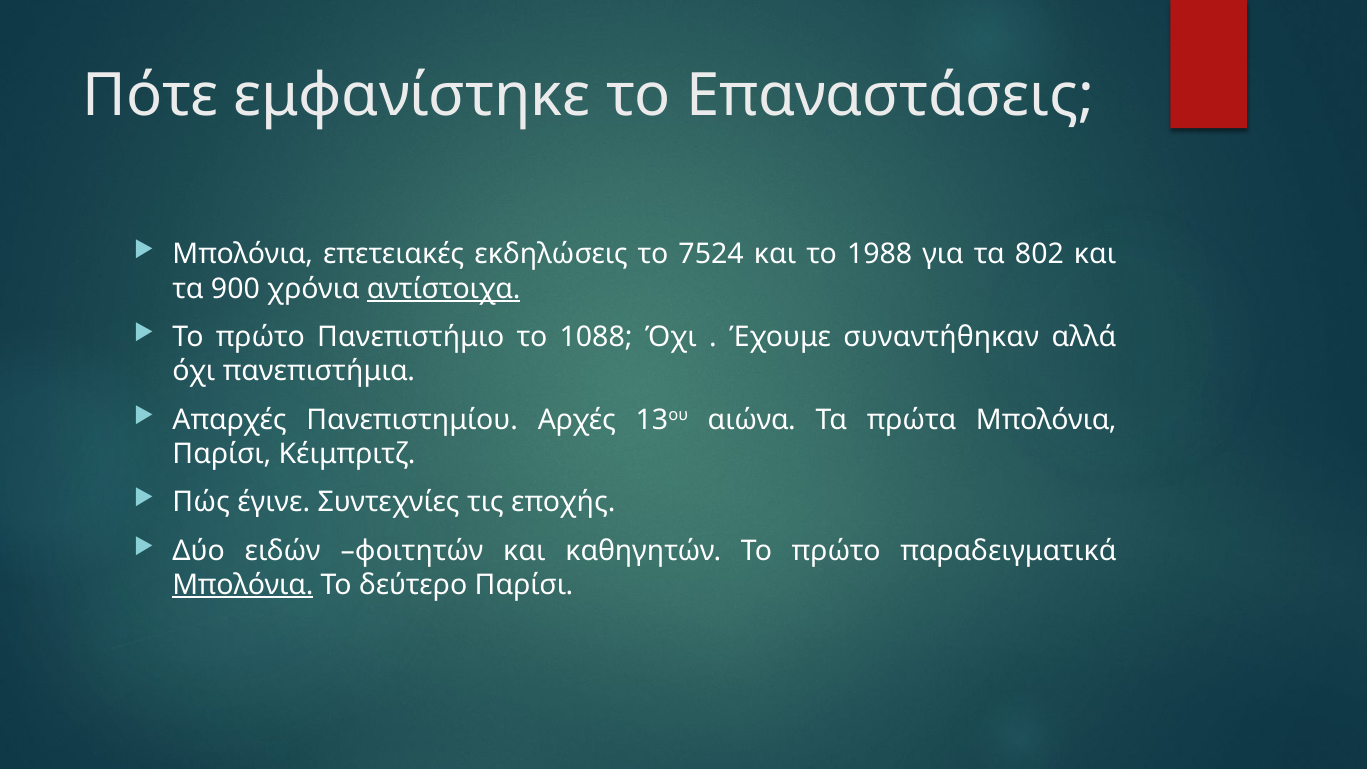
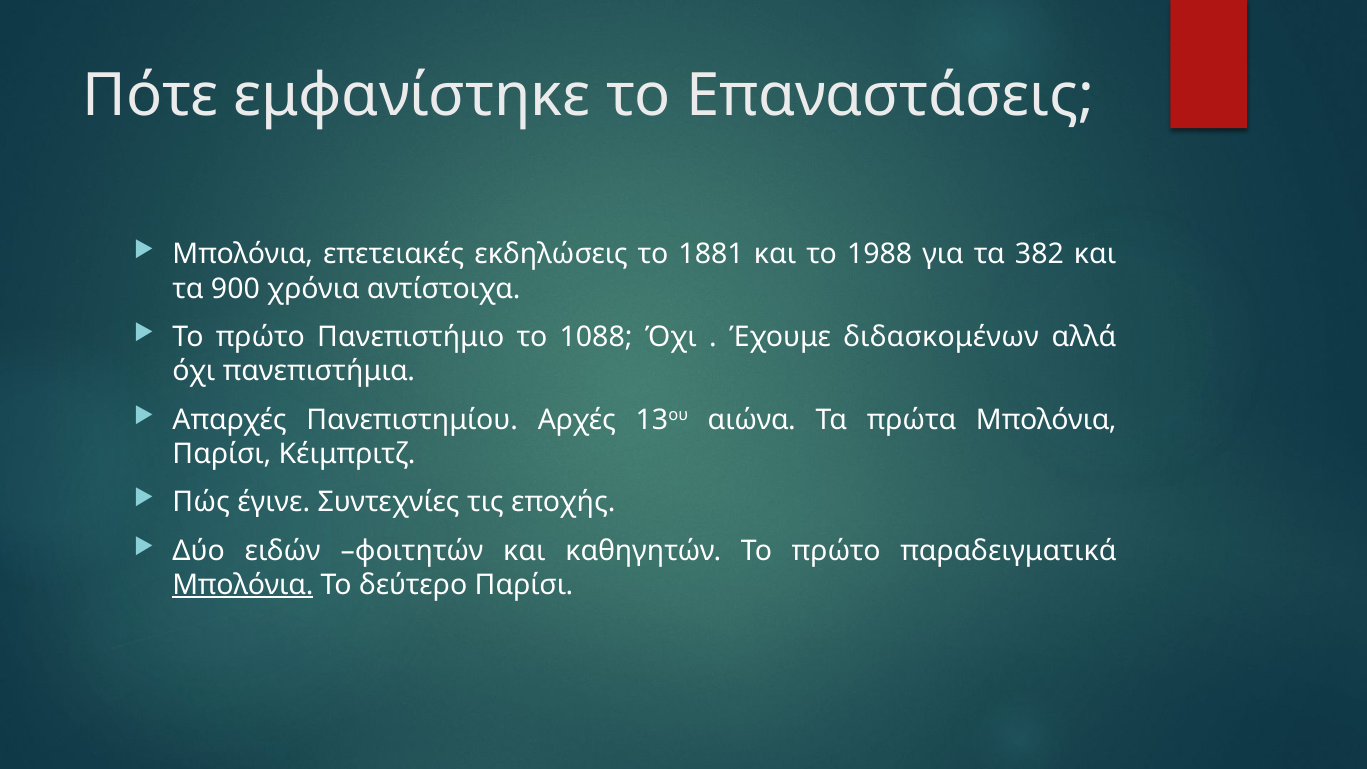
7524: 7524 -> 1881
802: 802 -> 382
αντίστοιχα underline: present -> none
συναντήθηκαν: συναντήθηκαν -> διδασκομένων
